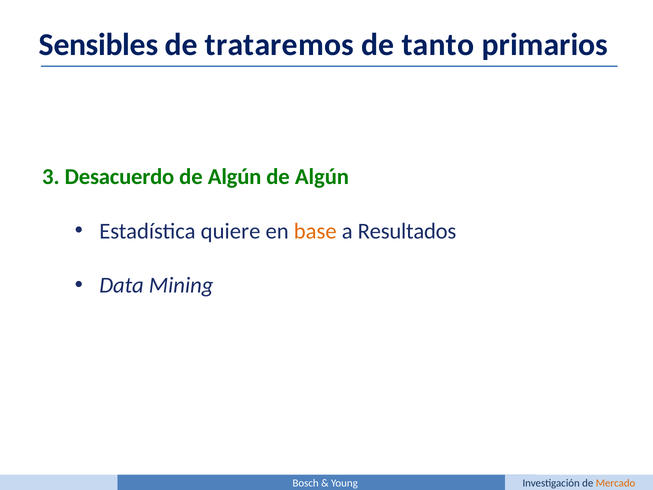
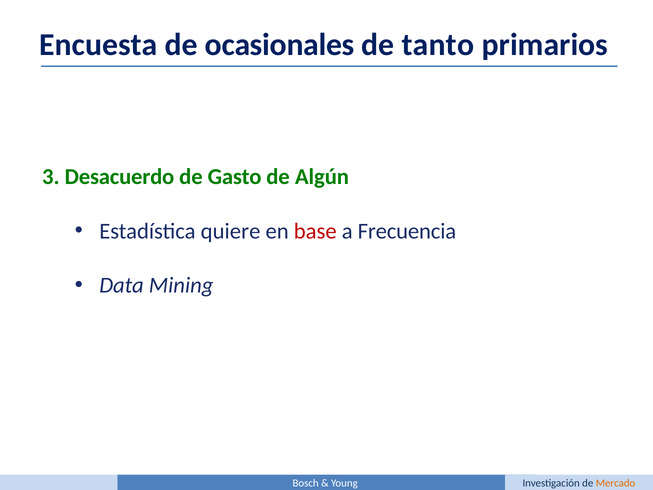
Sensibles: Sensibles -> Encuesta
trataremos: trataremos -> ocasionales
Algún at (235, 177): Algún -> Gasto
base colour: orange -> red
Resultados: Resultados -> Frecuencia
